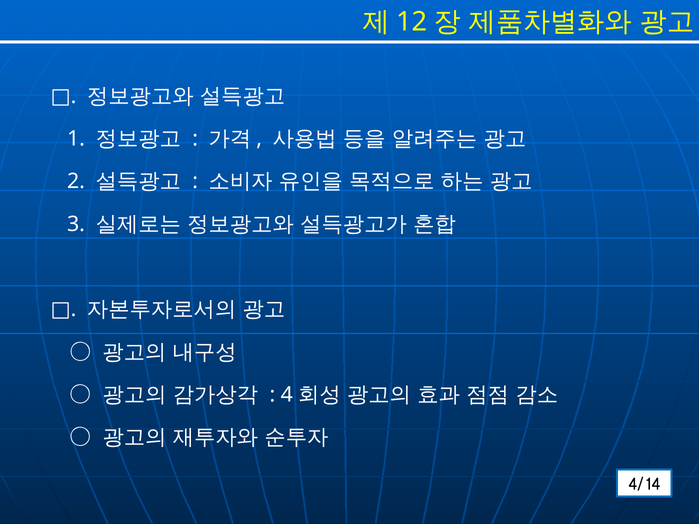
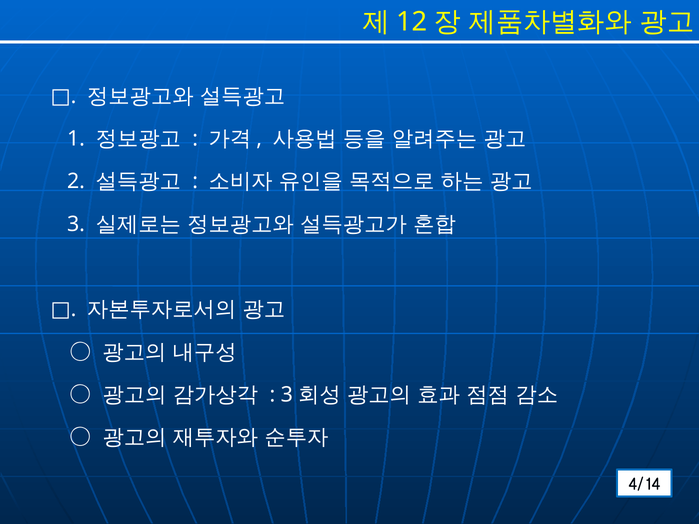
4 at (287, 395): 4 -> 3
